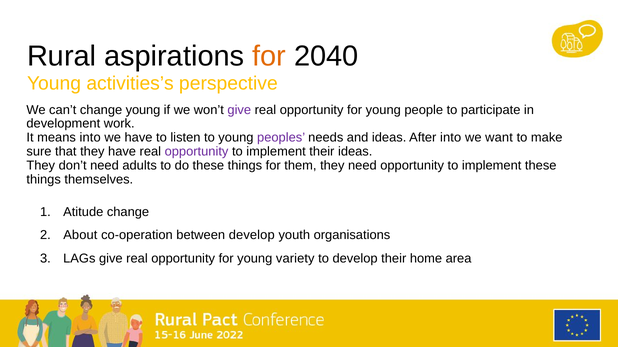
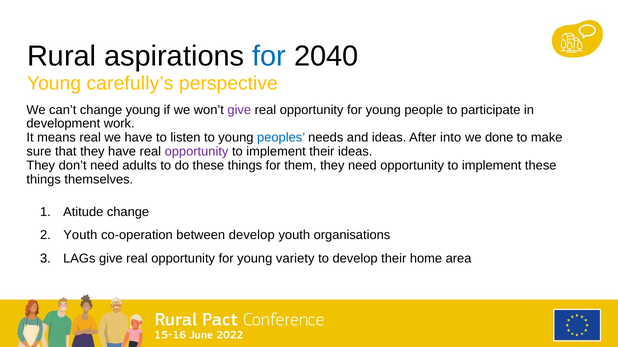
for at (269, 56) colour: orange -> blue
activities’s: activities’s -> carefully’s
means into: into -> real
peoples colour: purple -> blue
want: want -> done
About at (80, 236): About -> Youth
